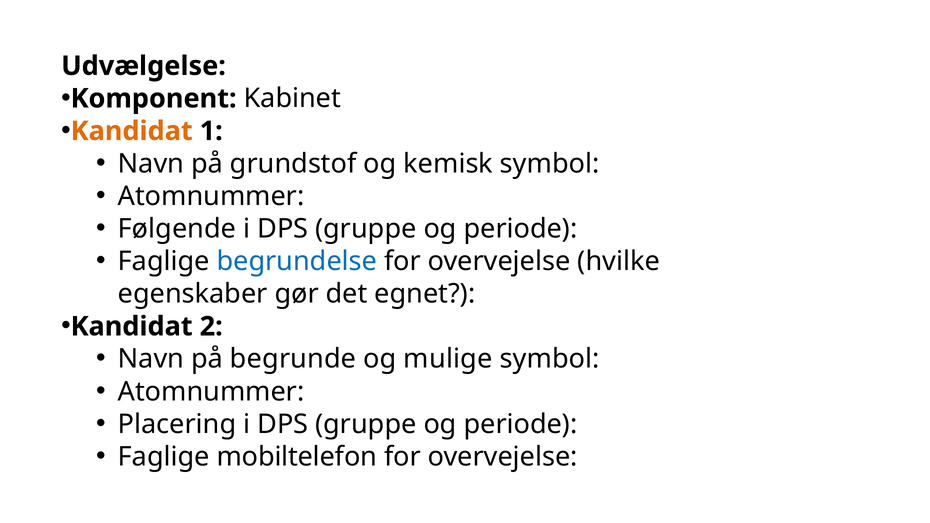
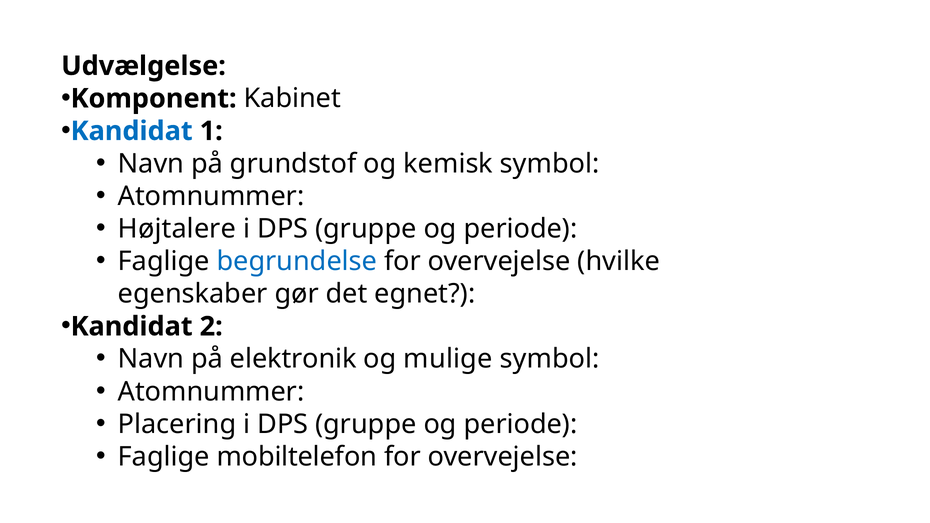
Kandidat at (132, 131) colour: orange -> blue
Følgende: Følgende -> Højtalere
begrunde: begrunde -> elektronik
